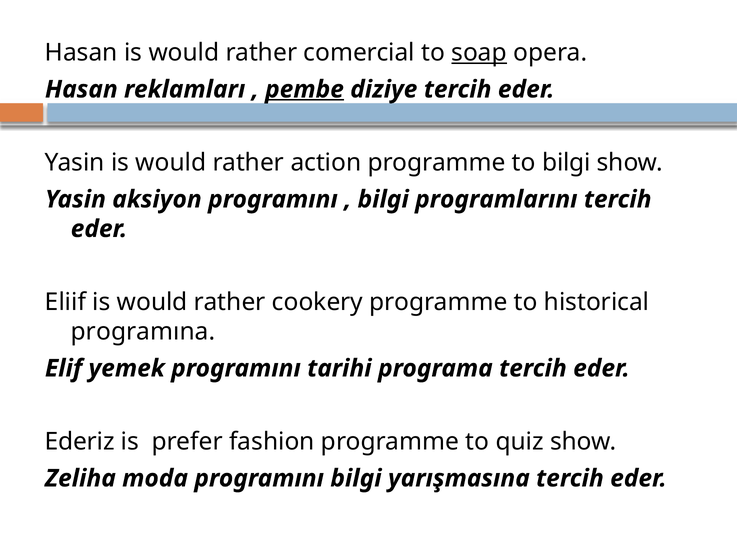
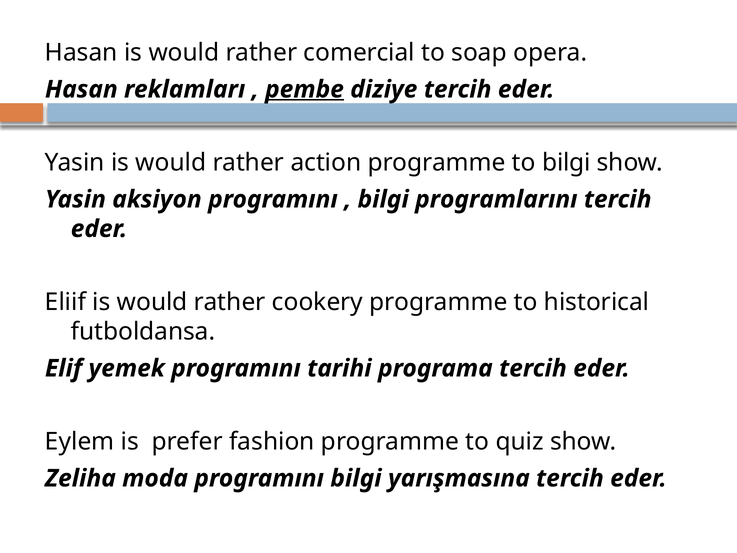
soap underline: present -> none
programına: programına -> futboldansa
Ederiz: Ederiz -> Eylem
